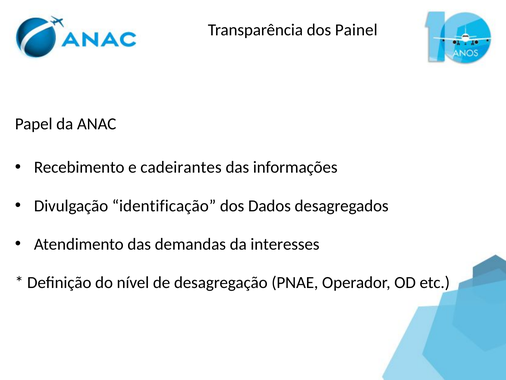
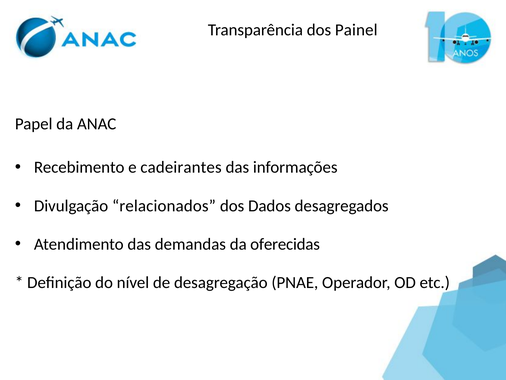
identificação: identificação -> relacionados
interesses: interesses -> oferecidas
